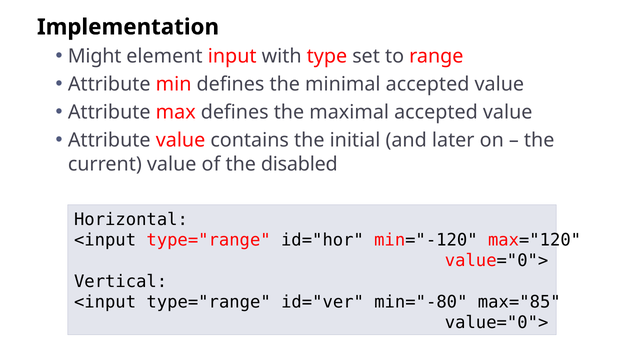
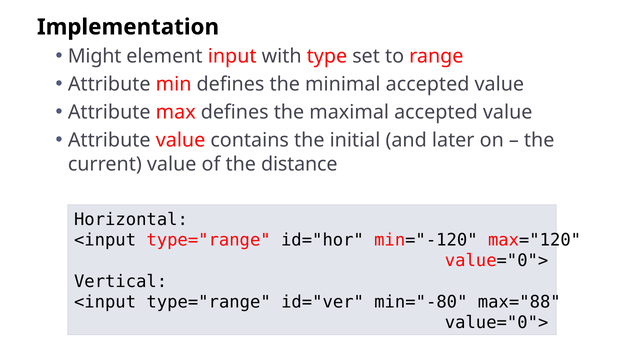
disabled: disabled -> distance
max="85: max="85 -> max="88
